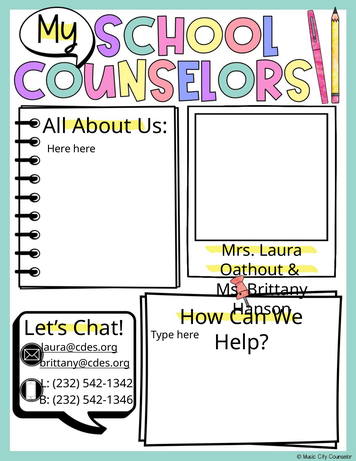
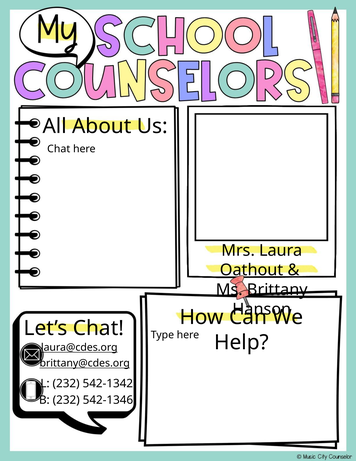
Here at (59, 149): Here -> Chat
